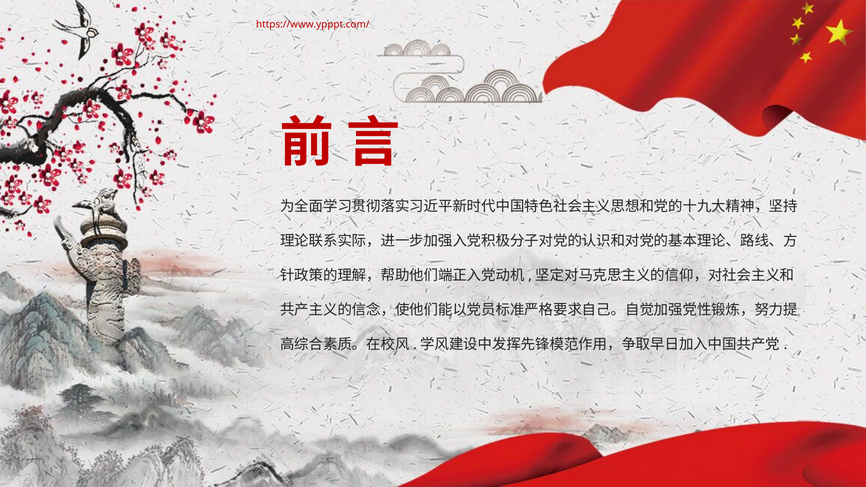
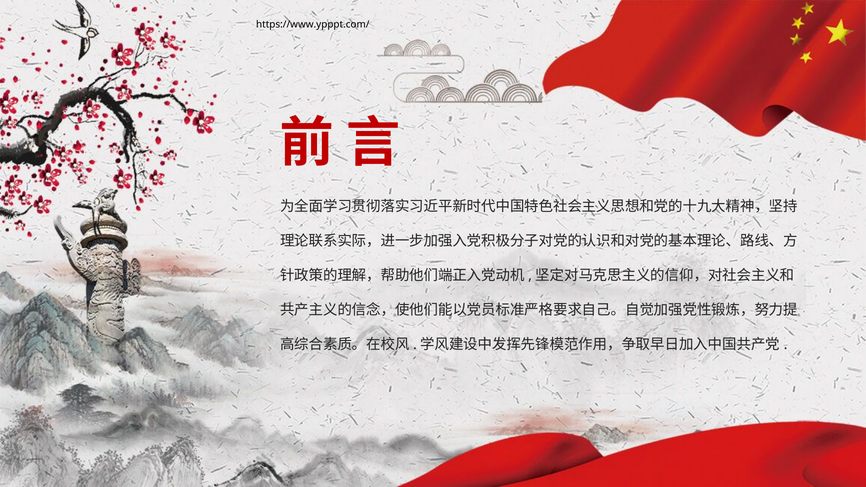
https://www.ypppt.com/ colour: red -> black
